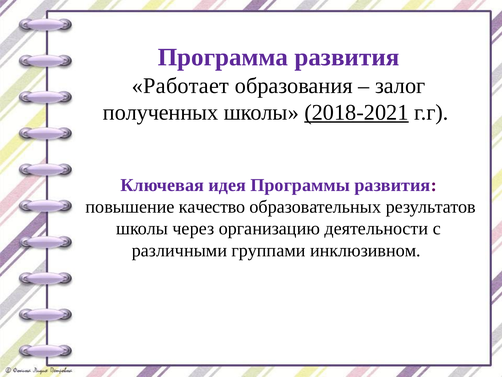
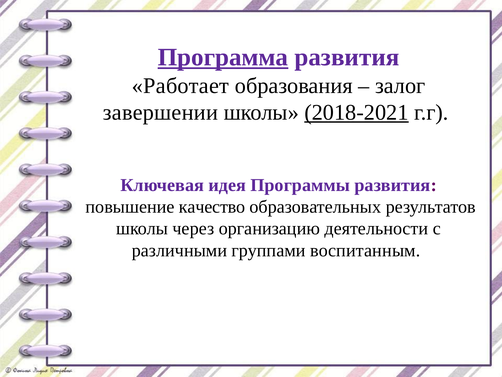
Программа underline: none -> present
полученных: полученных -> завершении
инклюзивном: инклюзивном -> воспитанным
